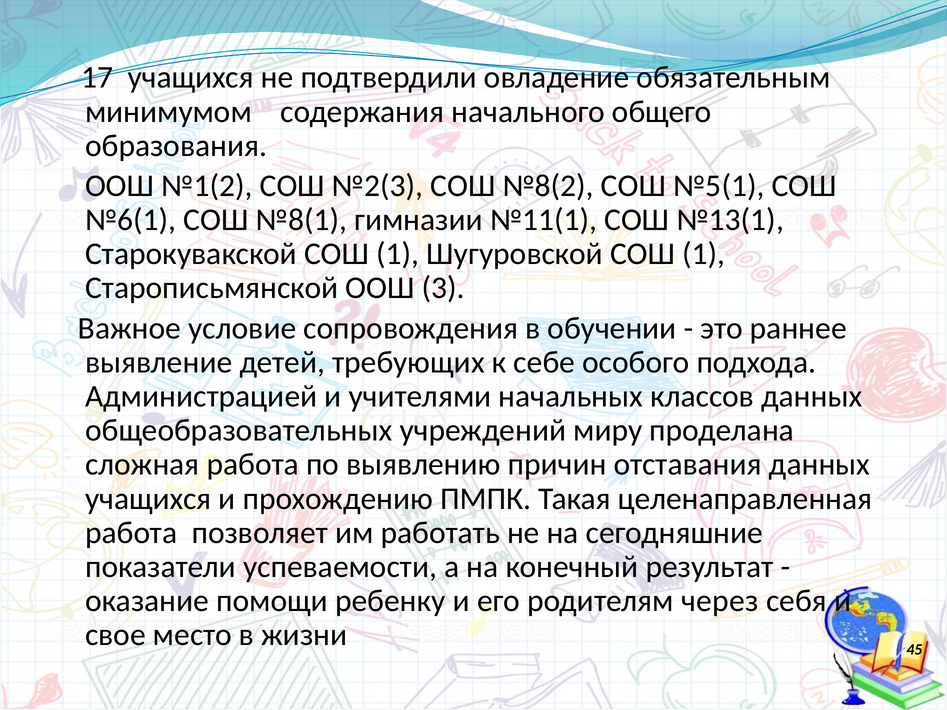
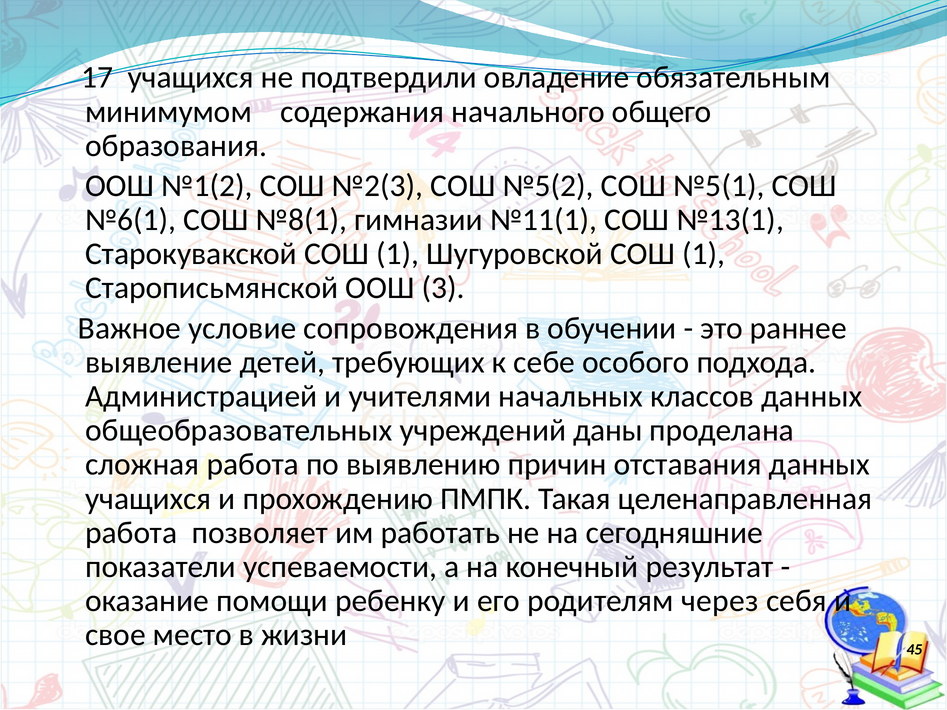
№8(2: №8(2 -> №5(2
миру: миру -> даны
